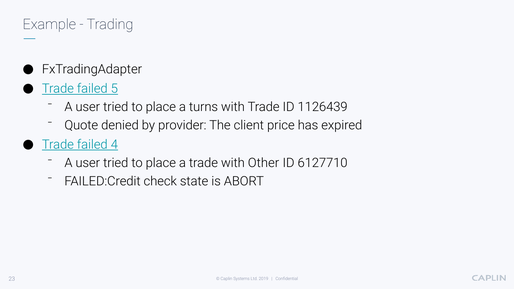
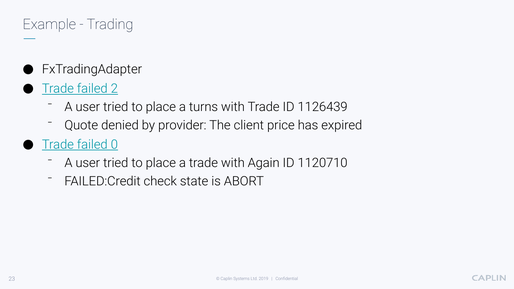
5: 5 -> 2
4: 4 -> 0
Other: Other -> Again
6127710: 6127710 -> 1120710
